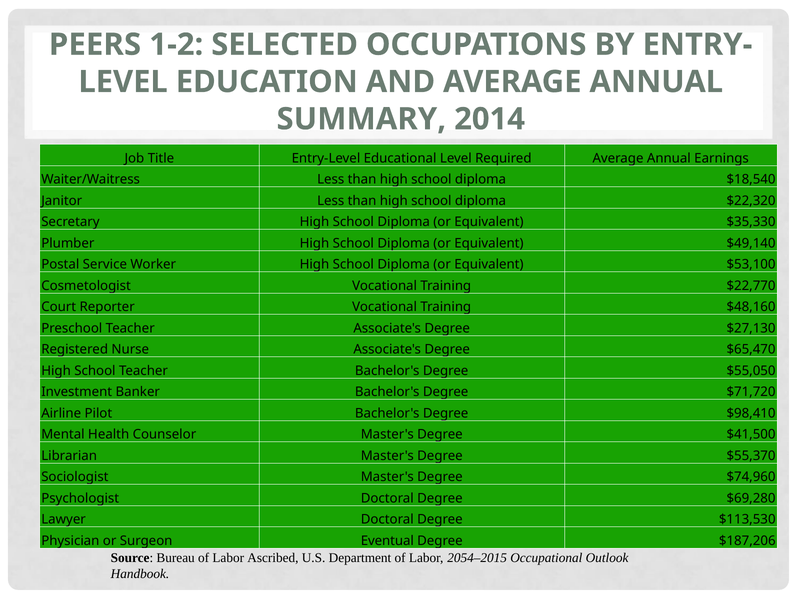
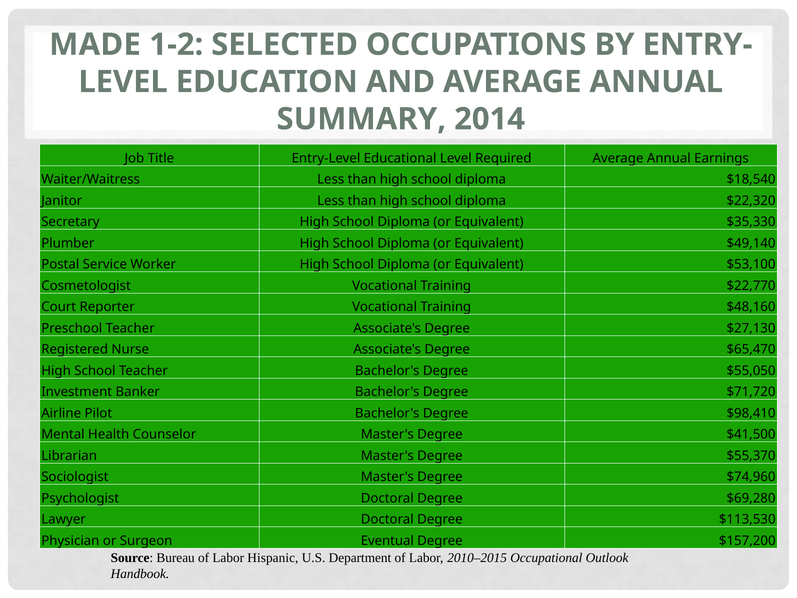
PEERS: PEERS -> MADE
$187,206: $187,206 -> $157,200
Ascribed: Ascribed -> Hispanic
2054–2015: 2054–2015 -> 2010–2015
